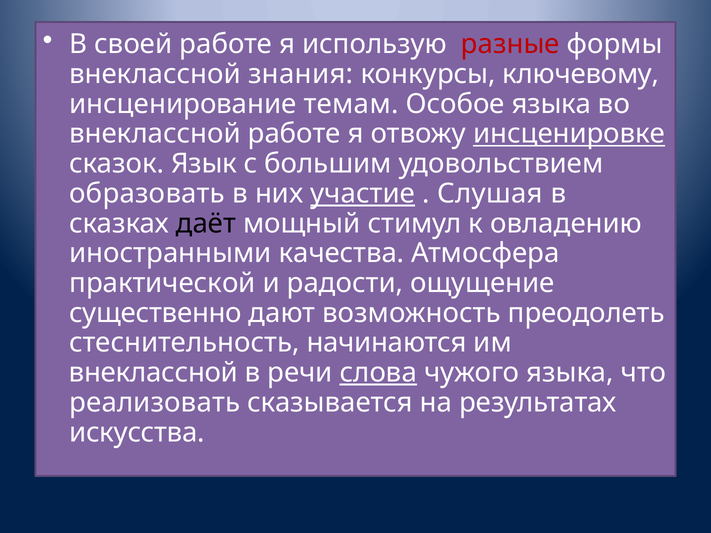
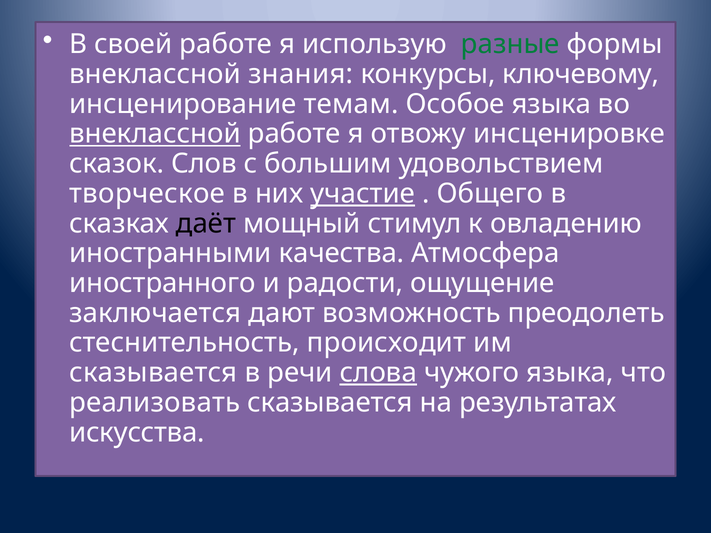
разные colour: red -> green
внеклассной at (155, 134) underline: none -> present
инсценировке underline: present -> none
Язык: Язык -> Слов
образовать: образовать -> творческое
Слушая: Слушая -> Общего
практической: практической -> иностранного
существенно: существенно -> заключается
начинаются: начинаются -> происходит
внеклассной at (154, 373): внеклассной -> сказывается
